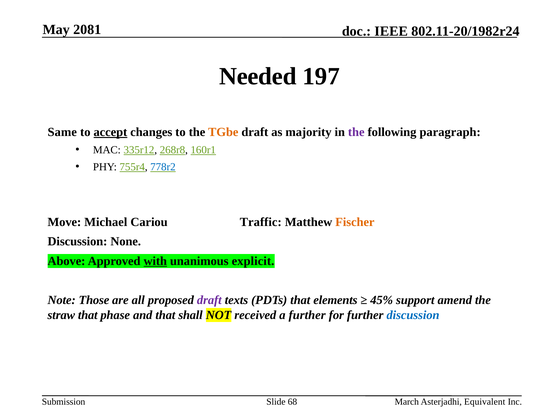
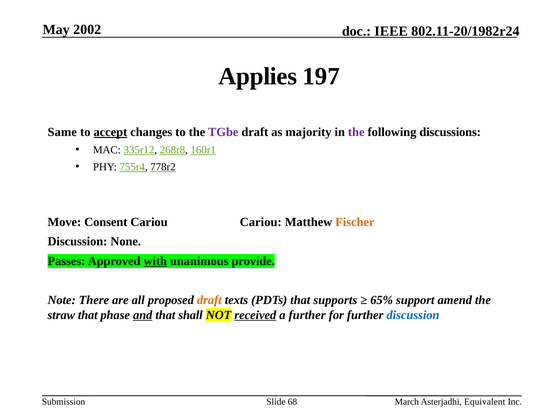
2081: 2081 -> 2002
Needed: Needed -> Applies
TGbe colour: orange -> purple
paragraph: paragraph -> discussions
778r2 colour: blue -> black
Michael: Michael -> Consent
Cariou Traffic: Traffic -> Cariou
Above: Above -> Passes
explicit: explicit -> provide
Those: Those -> There
draft at (209, 300) colour: purple -> orange
elements: elements -> supports
45%: 45% -> 65%
and underline: none -> present
received underline: none -> present
